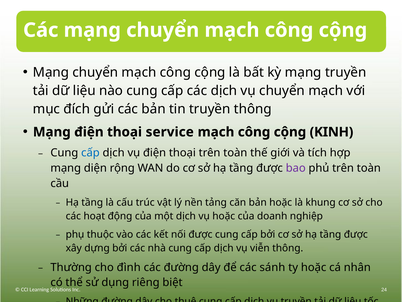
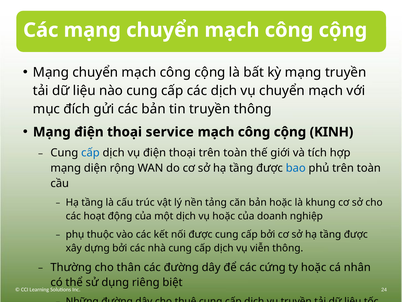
bao colour: purple -> blue
đình: đình -> thân
sánh: sánh -> cứng
